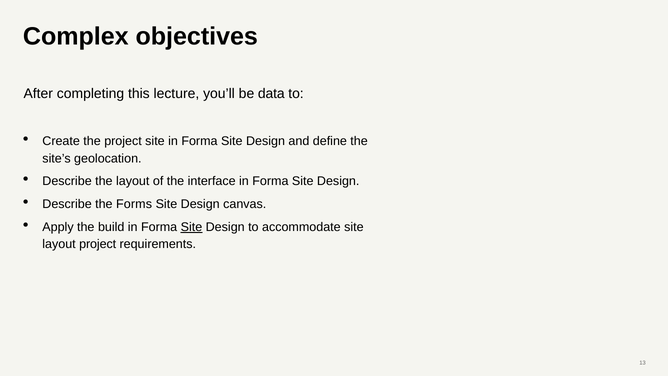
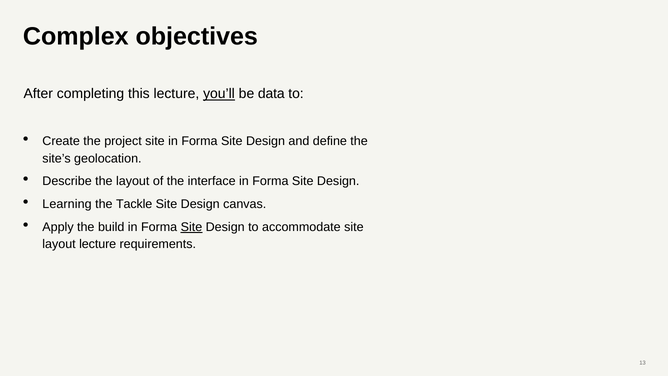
you’ll underline: none -> present
Describe at (67, 204): Describe -> Learning
Forms: Forms -> Tackle
layout project: project -> lecture
